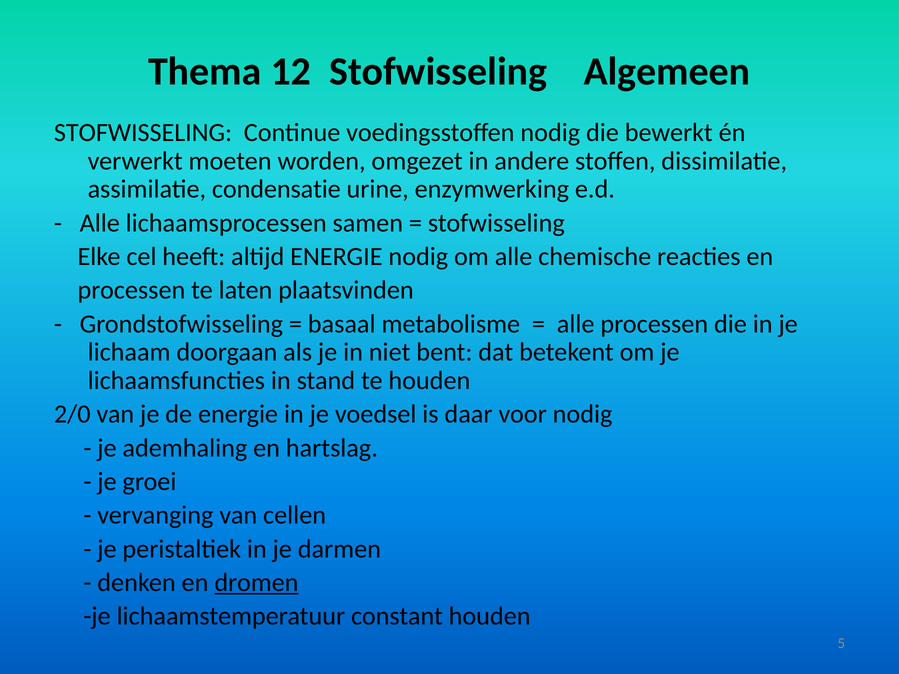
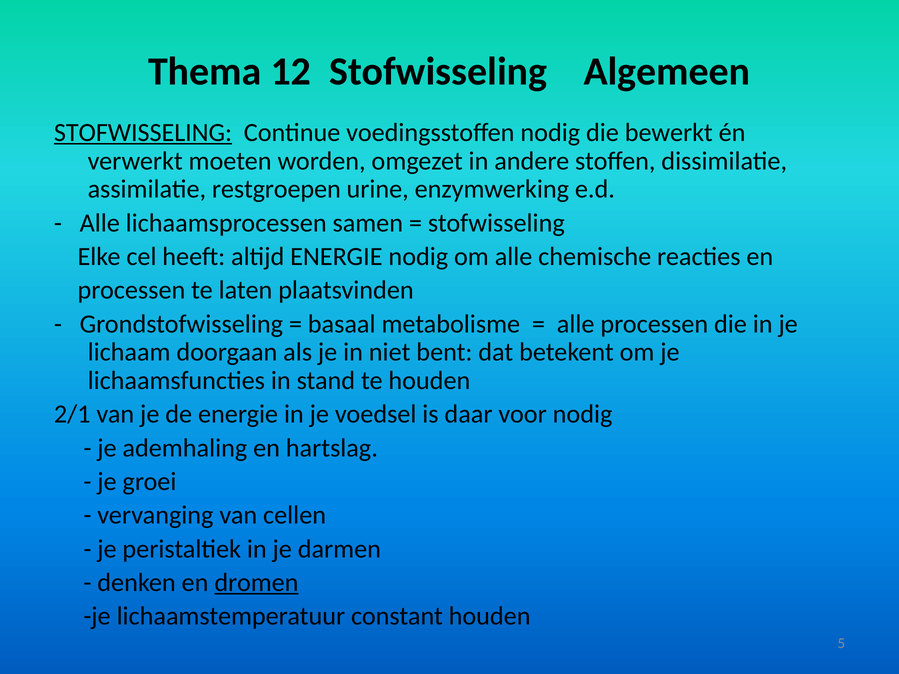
STOFWISSELING at (143, 133) underline: none -> present
condensatie: condensatie -> restgroepen
2/0: 2/0 -> 2/1
